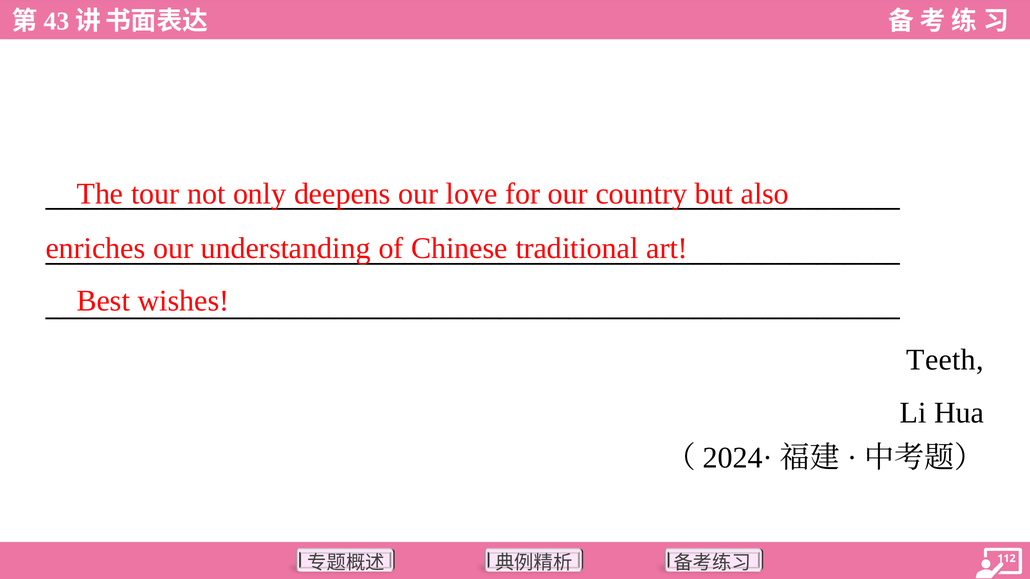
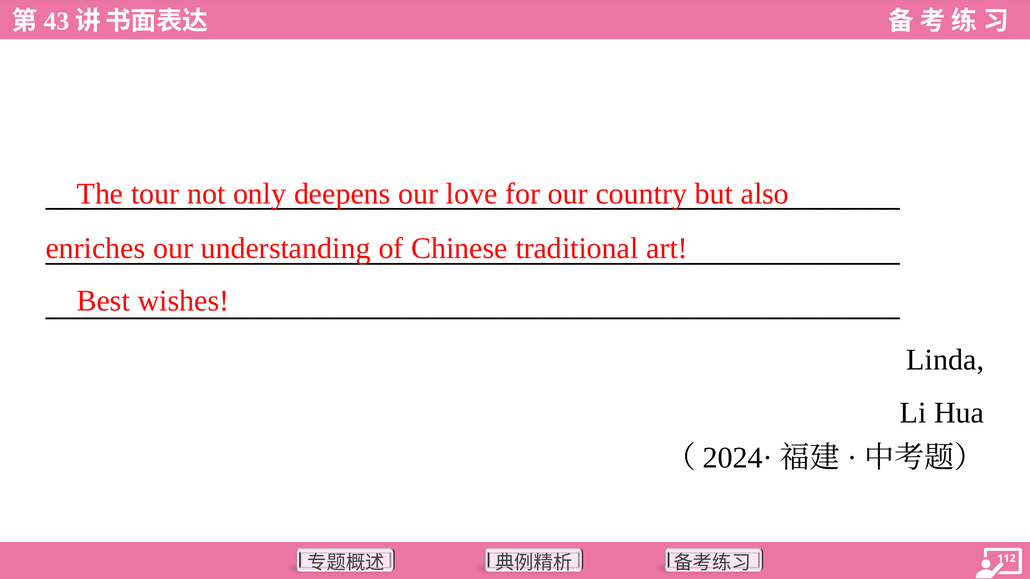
Teeth: Teeth -> Linda
